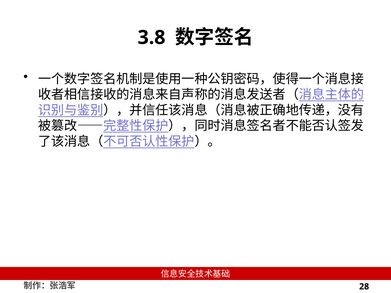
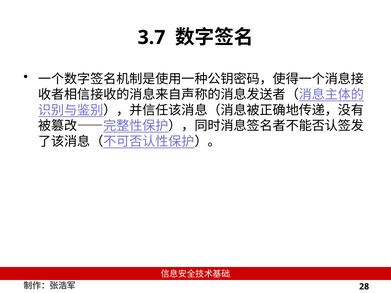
3.8: 3.8 -> 3.7
